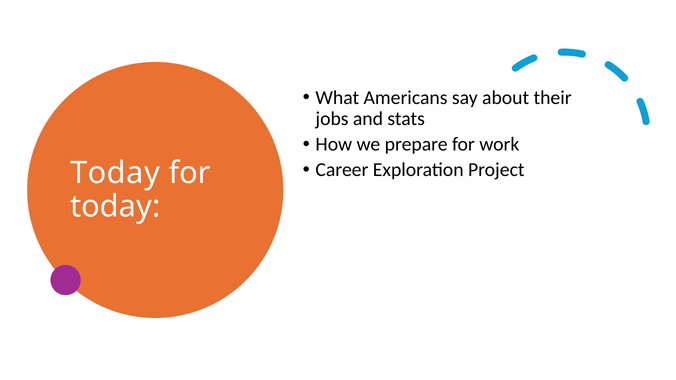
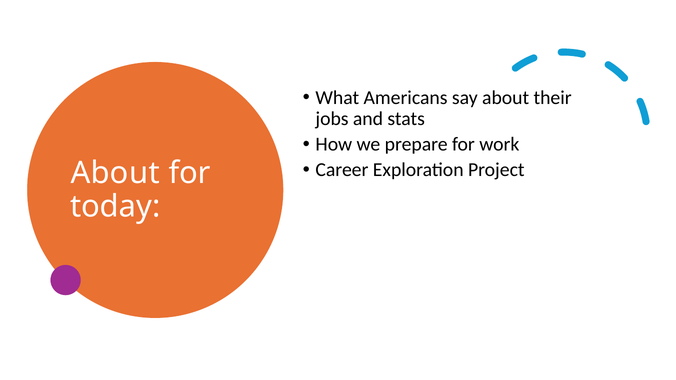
Today at (115, 173): Today -> About
